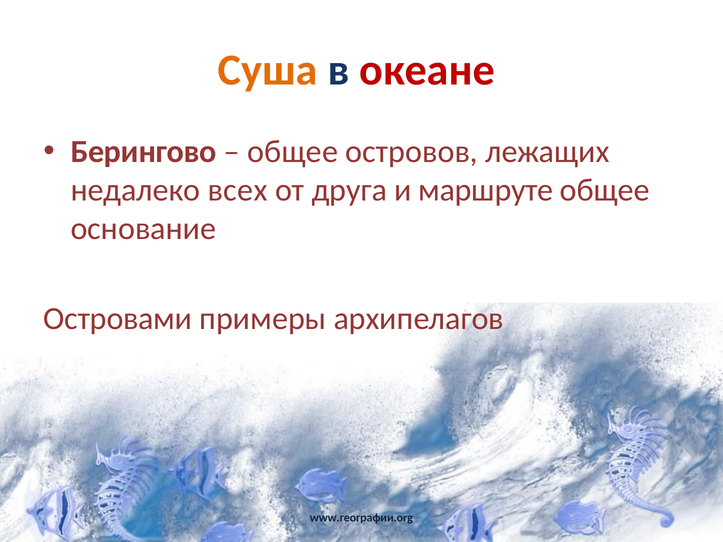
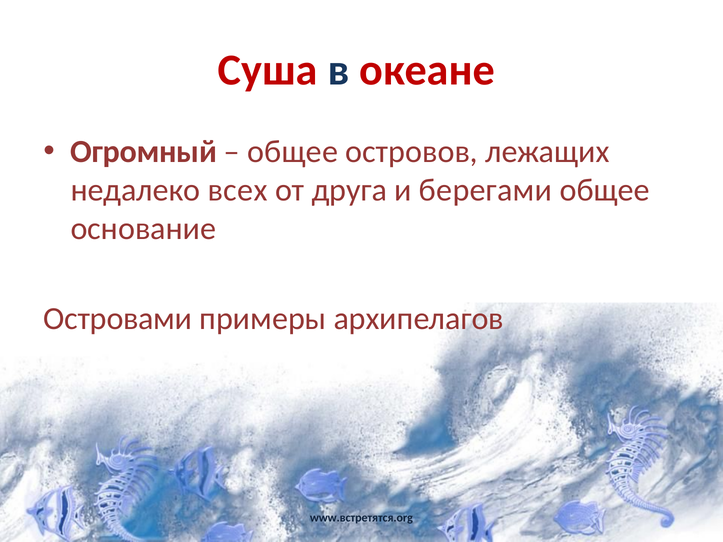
Суша colour: orange -> red
Берингово: Берингово -> Огромный
маршруте: маршруте -> берегами
www.географии.org: www.географии.org -> www.встретятся.org
